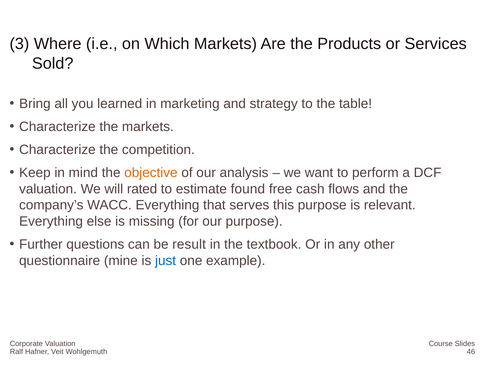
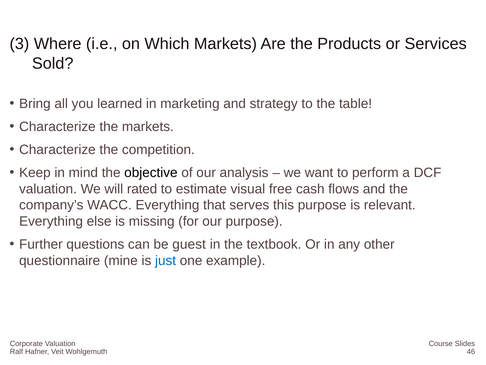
objective colour: orange -> black
found: found -> visual
result: result -> guest
